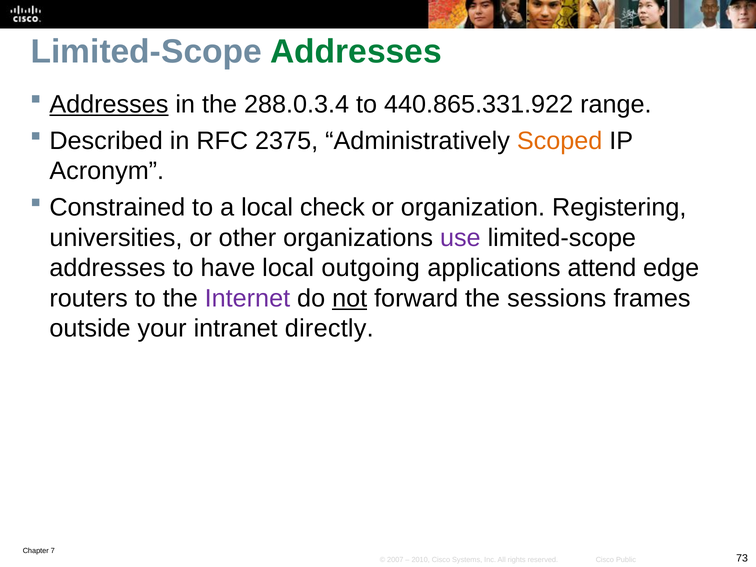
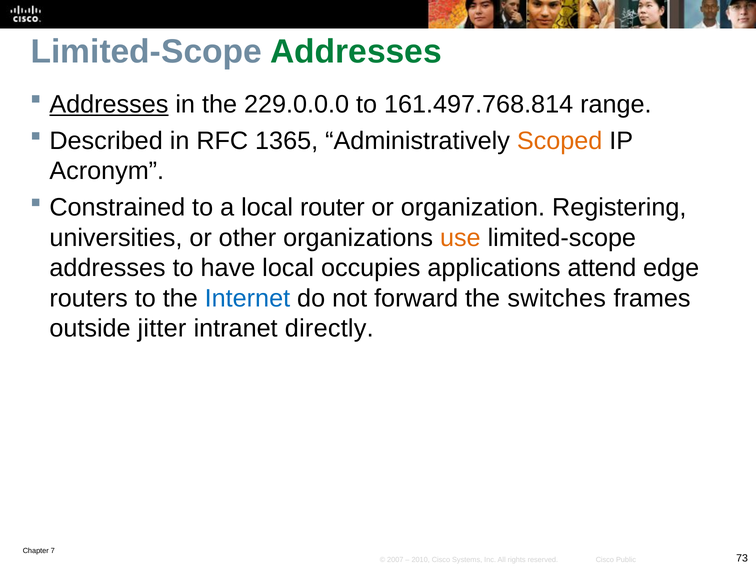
288.0.3.4: 288.0.3.4 -> 229.0.0.0
440.865.331.922: 440.865.331.922 -> 161.497.768.814
2375: 2375 -> 1365
check: check -> router
use colour: purple -> orange
outgoing: outgoing -> occupies
Internet colour: purple -> blue
not underline: present -> none
sessions: sessions -> switches
your: your -> jitter
